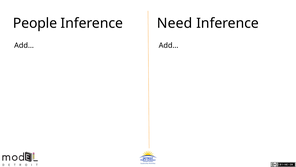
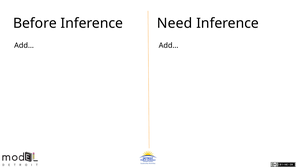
People: People -> Before
